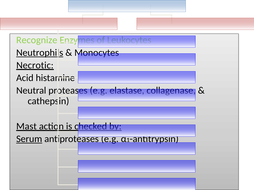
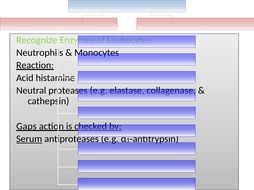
Neutrophils underline: present -> none
Necrotic: Necrotic -> Reaction
Mast: Mast -> Gaps
